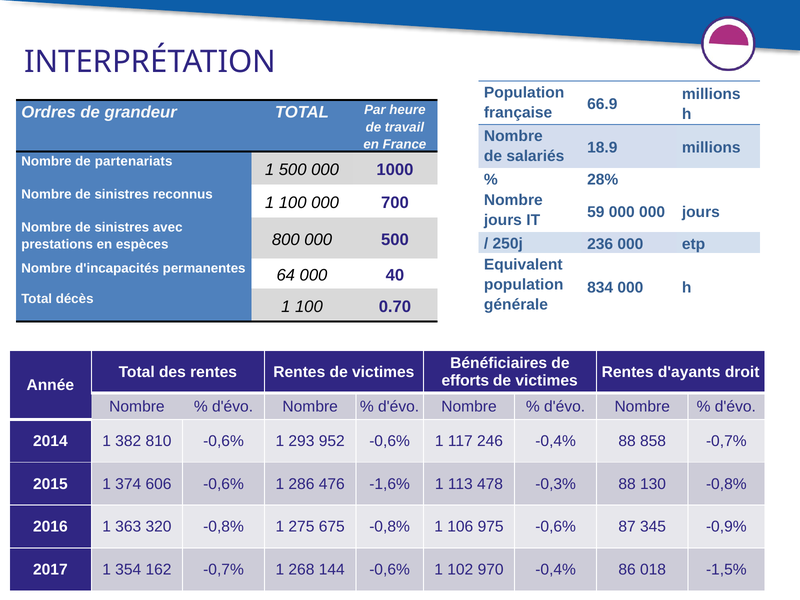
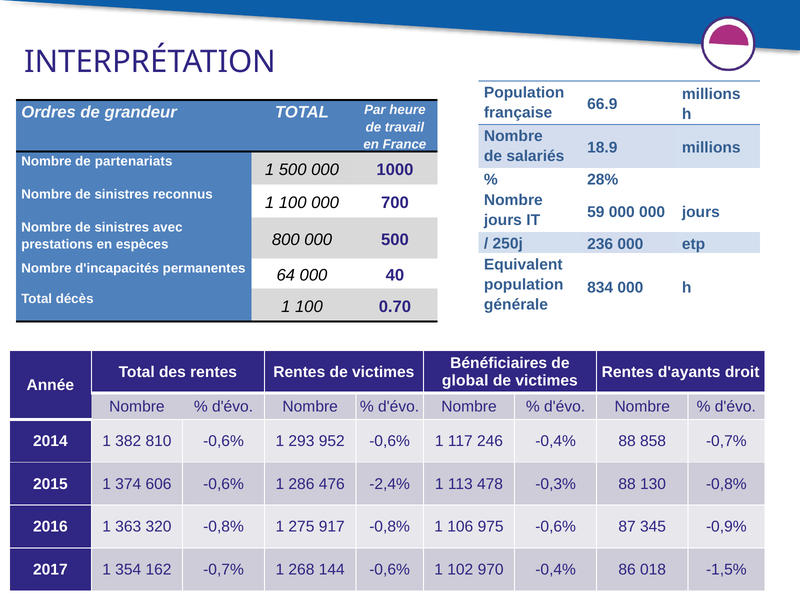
efforts: efforts -> global
-1,6%: -1,6% -> -2,4%
675: 675 -> 917
